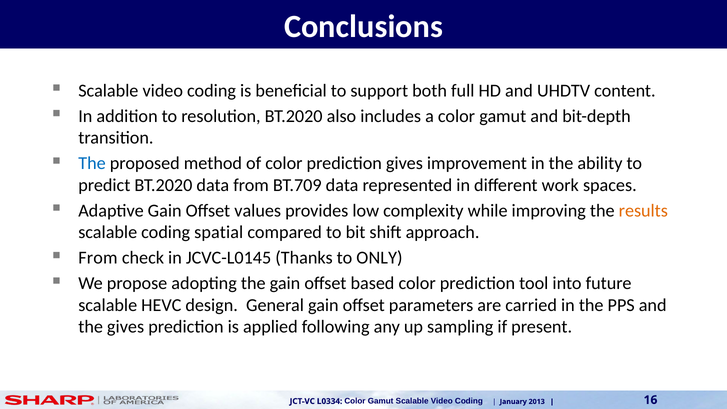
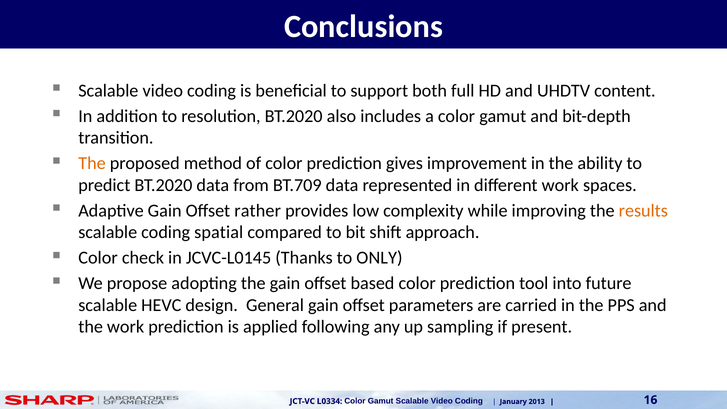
The at (92, 163) colour: blue -> orange
values: values -> rather
From at (98, 258): From -> Color
the gives: gives -> work
